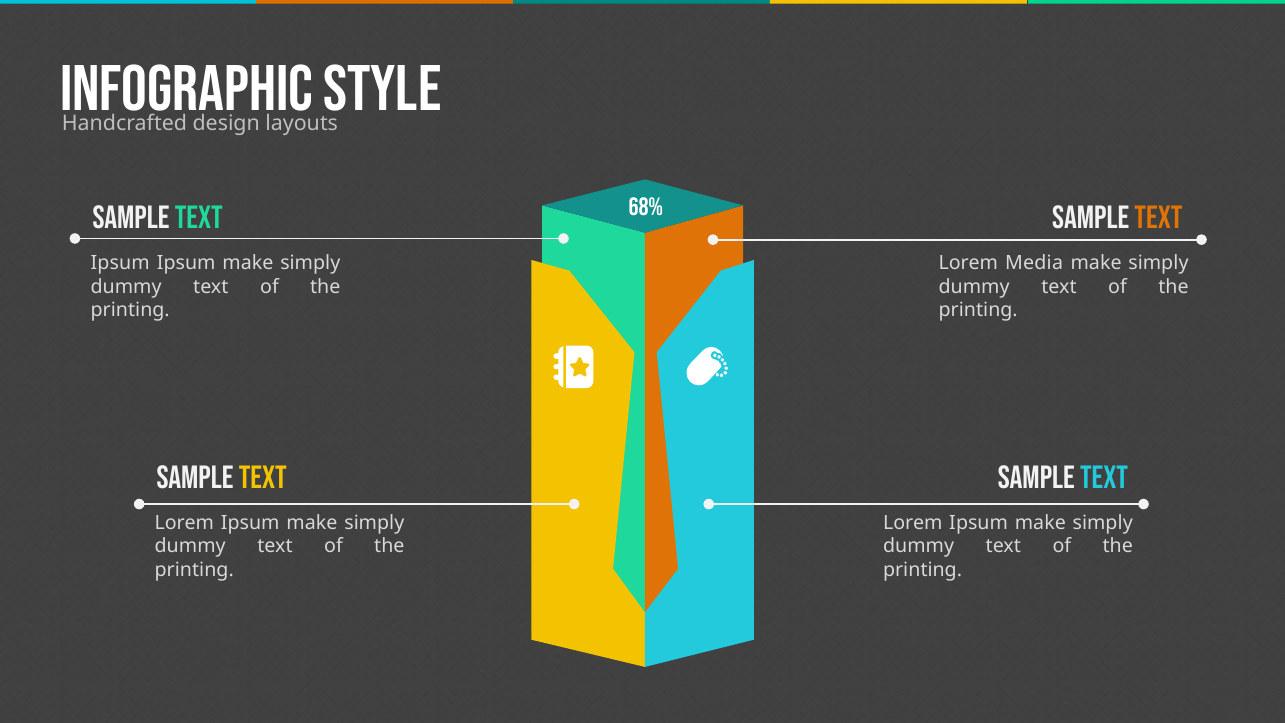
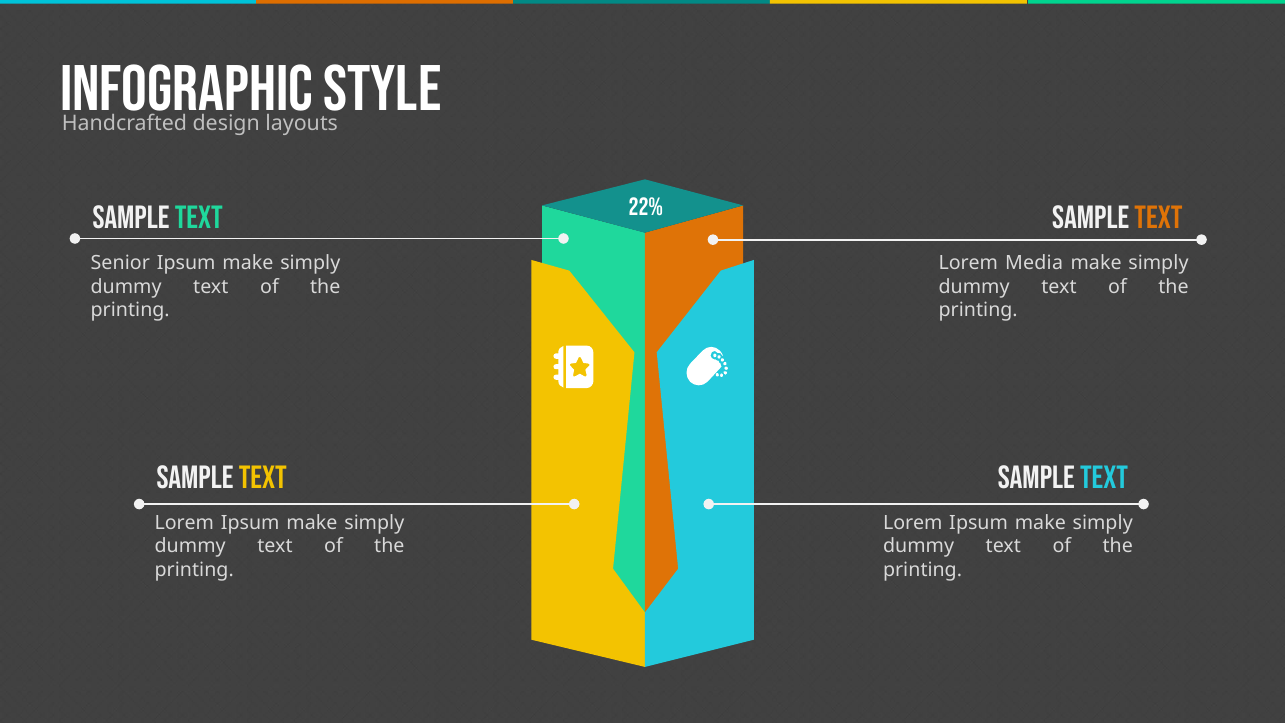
68%: 68% -> 22%
Ipsum at (120, 263): Ipsum -> Senior
